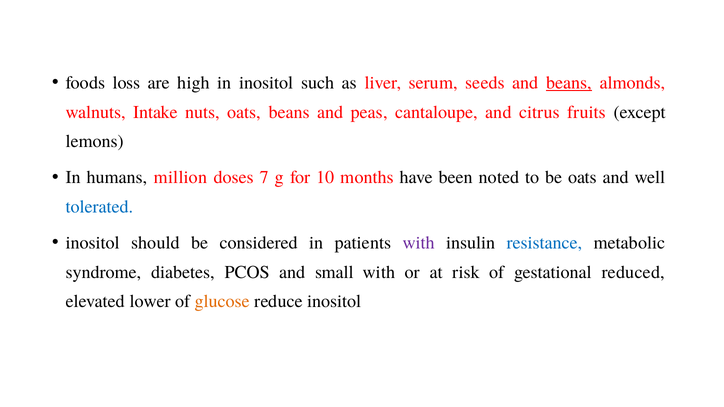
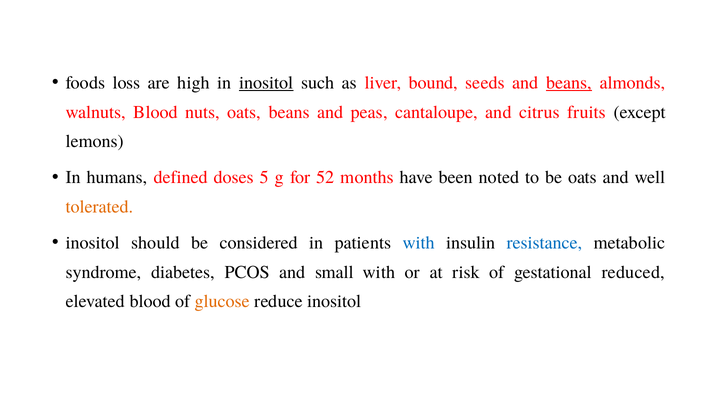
inositol at (266, 83) underline: none -> present
serum: serum -> bound
walnuts Intake: Intake -> Blood
million: million -> defined
7: 7 -> 5
10: 10 -> 52
tolerated colour: blue -> orange
with at (419, 243) colour: purple -> blue
elevated lower: lower -> blood
